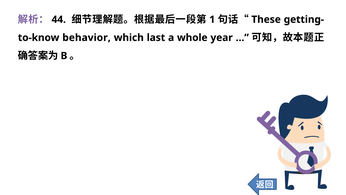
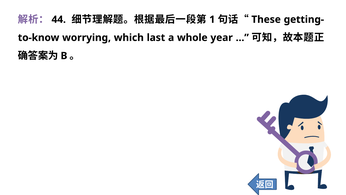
behavior: behavior -> worrying
